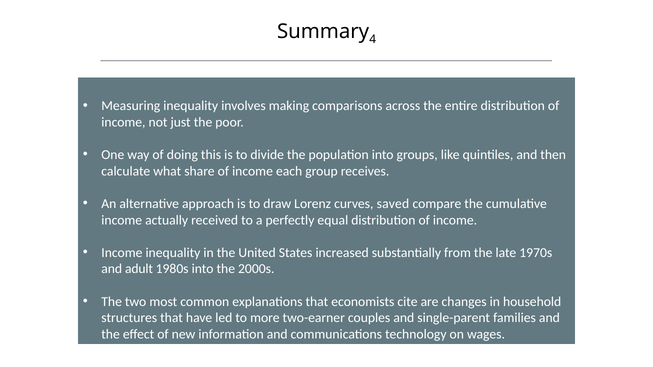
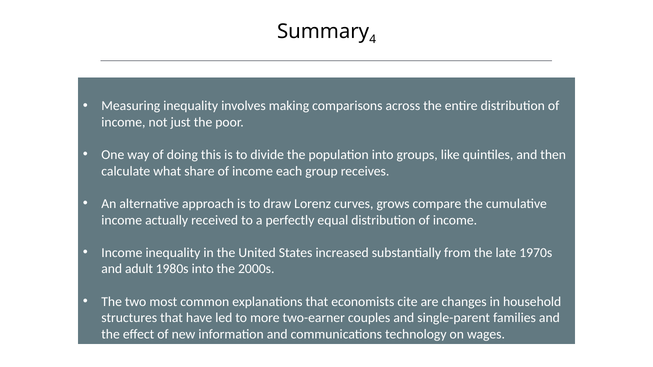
saved: saved -> grows
